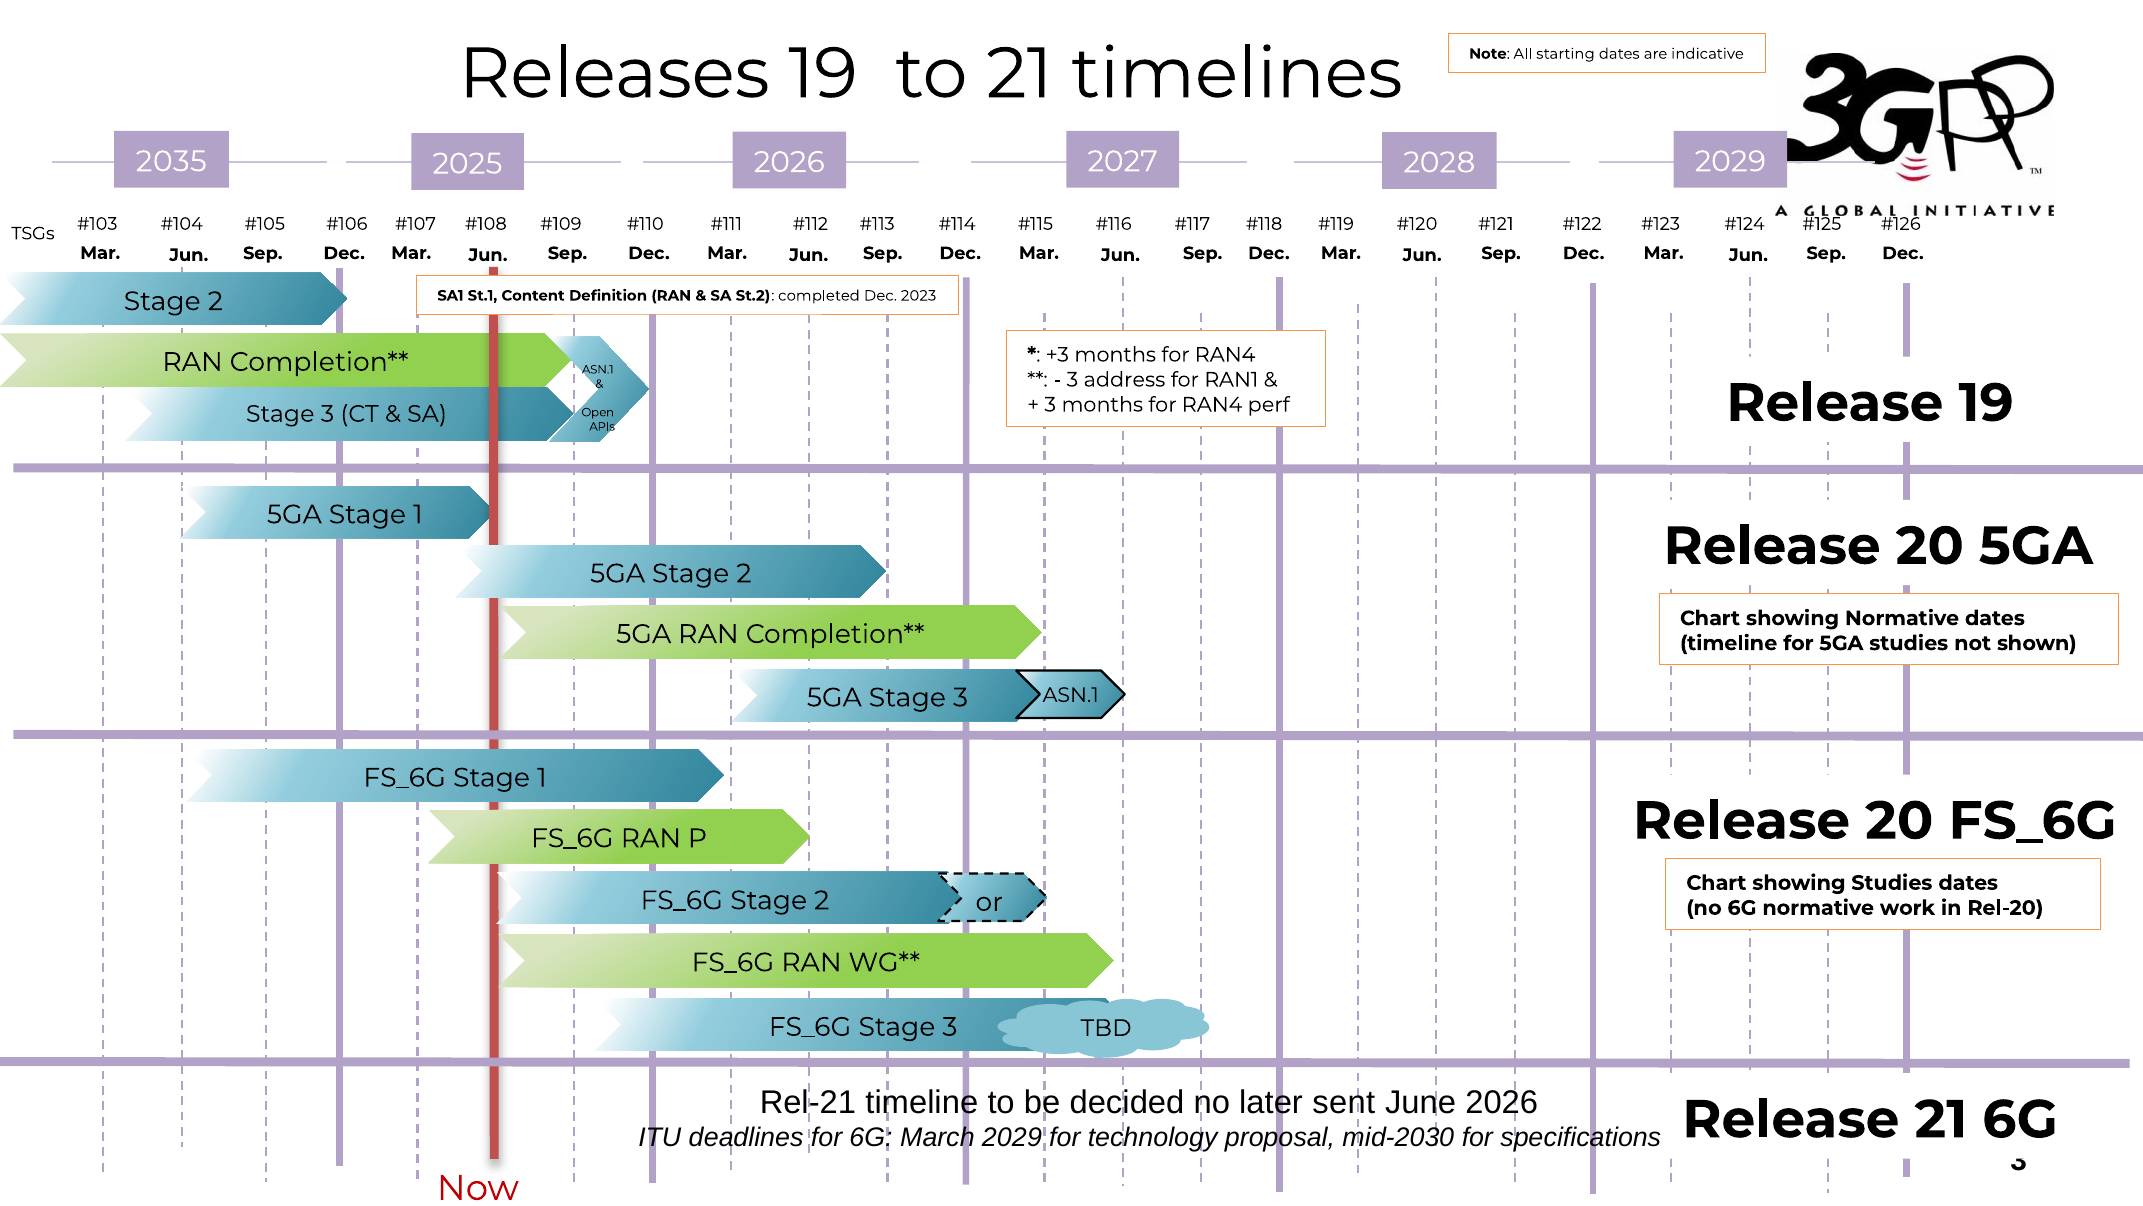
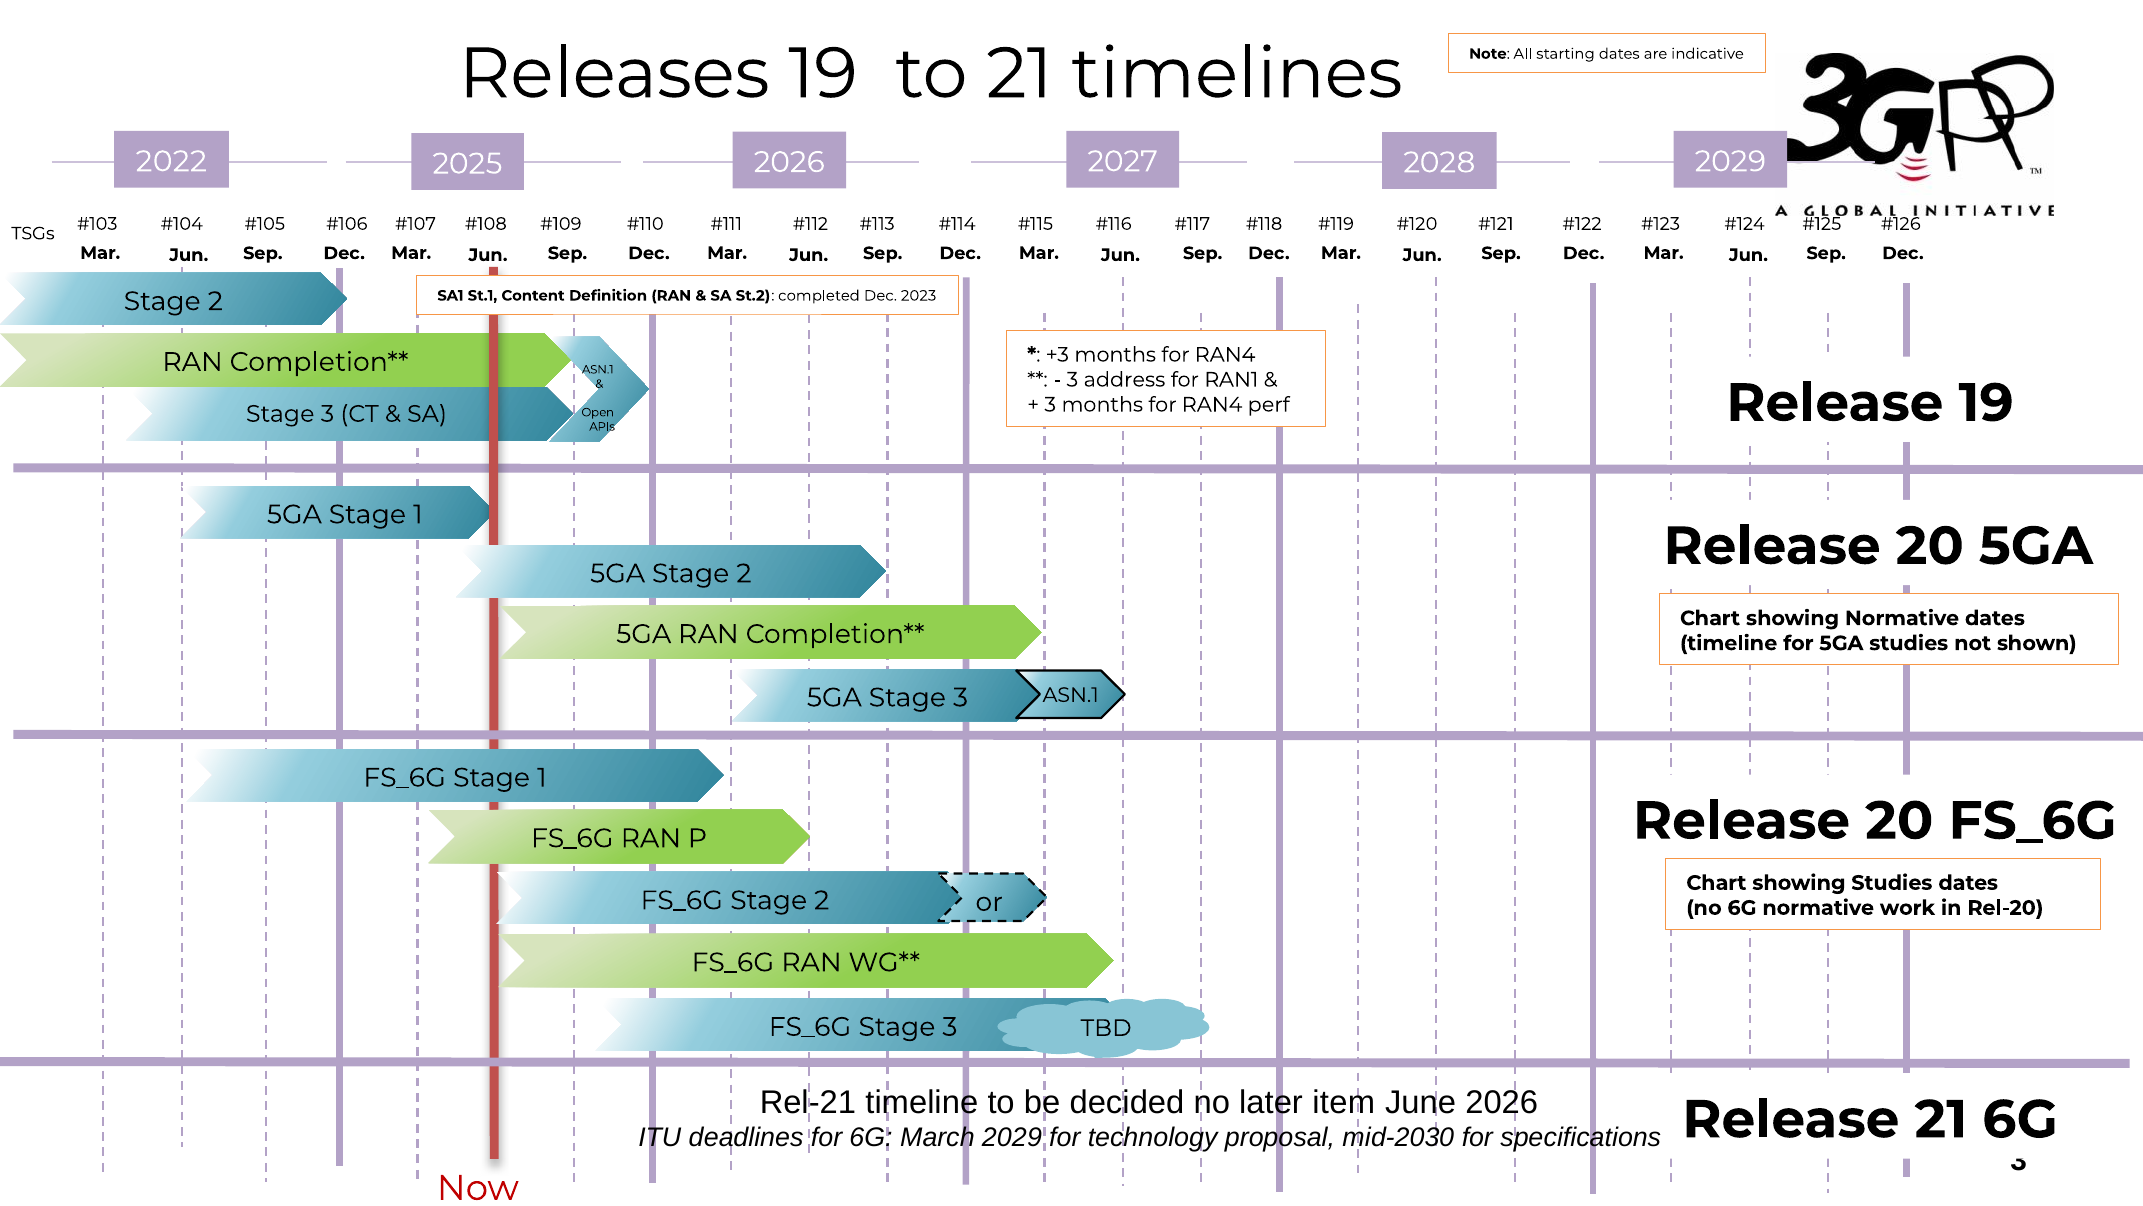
2035: 2035 -> 2022
sent: sent -> item
